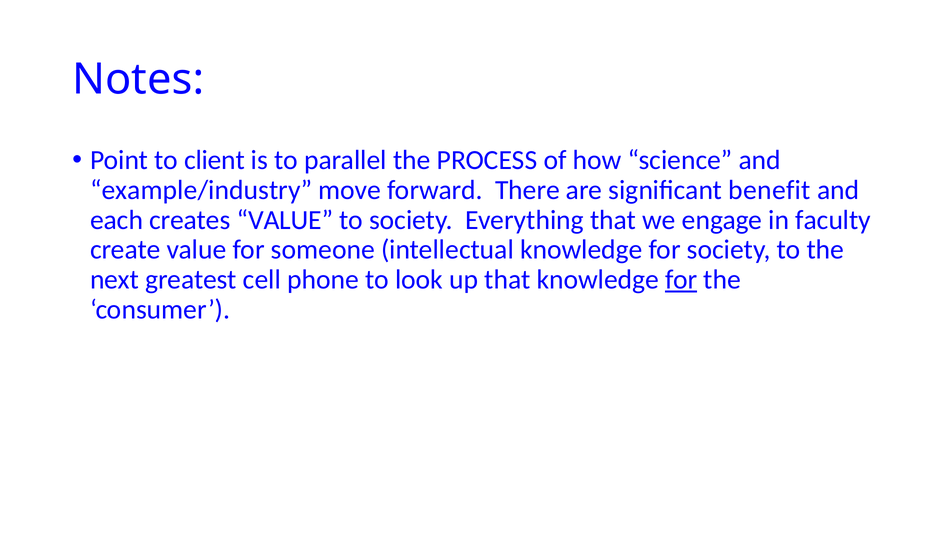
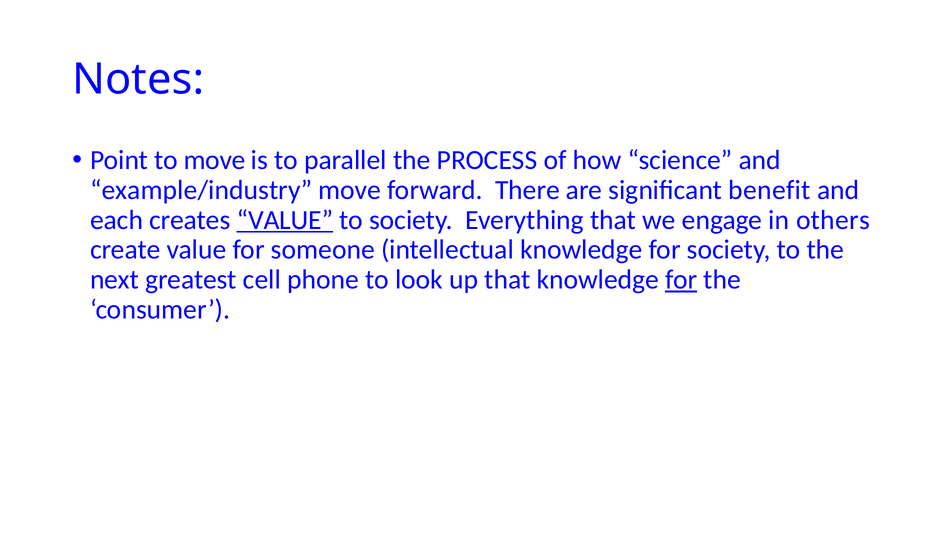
to client: client -> move
VALUE at (285, 220) underline: none -> present
faculty: faculty -> others
